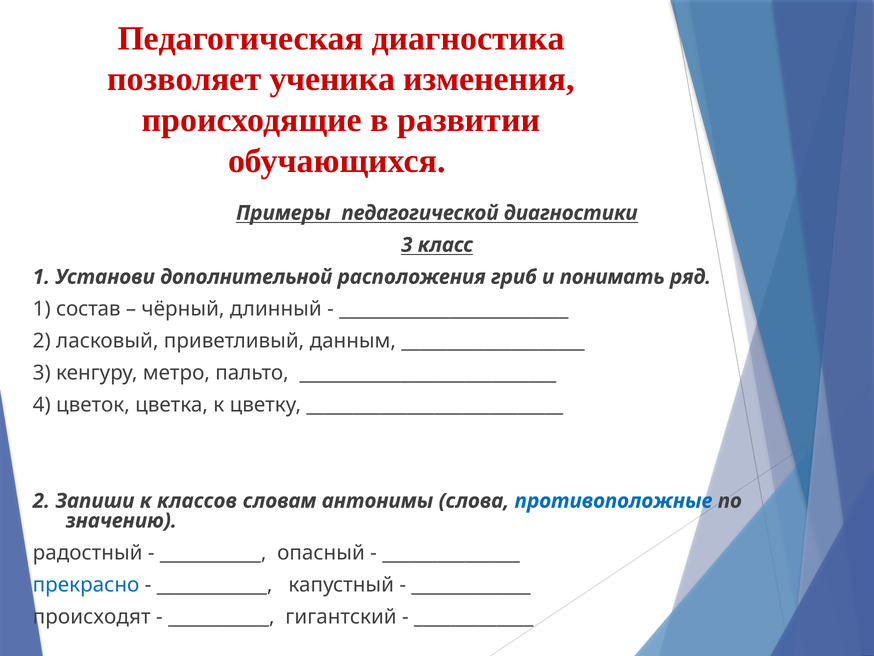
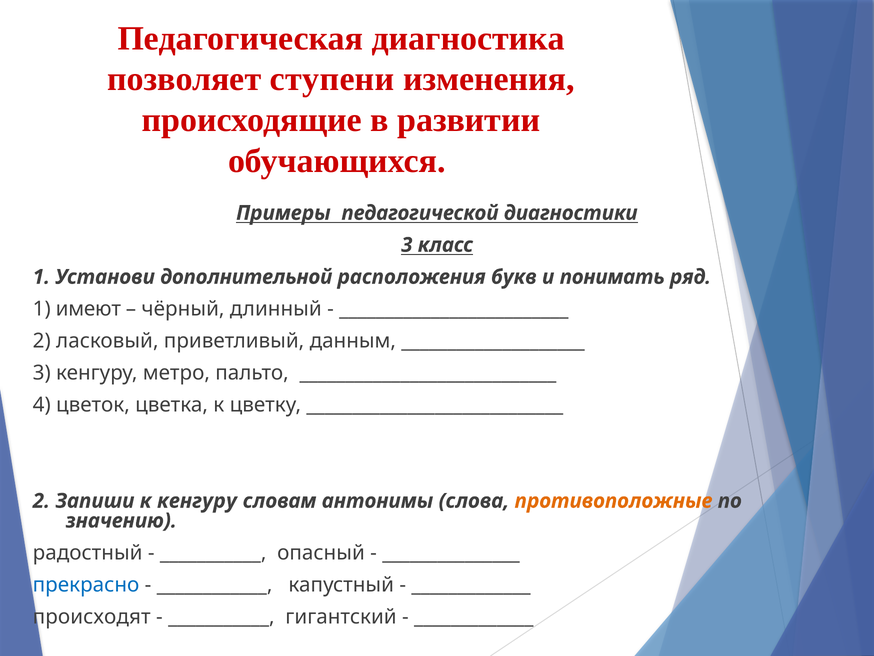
ученика: ученика -> ступени
гриб: гриб -> букв
состав: состав -> имеют
к классов: классов -> кенгуру
противоположные colour: blue -> orange
